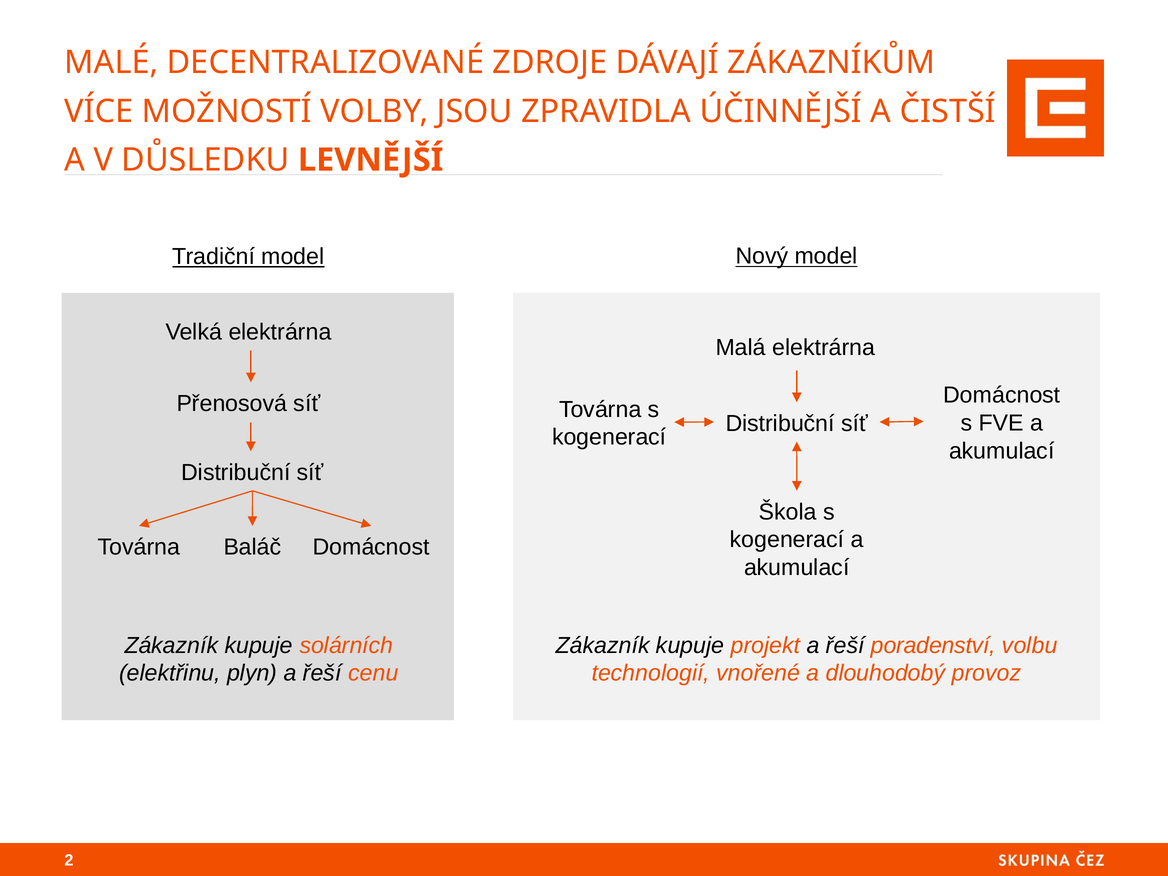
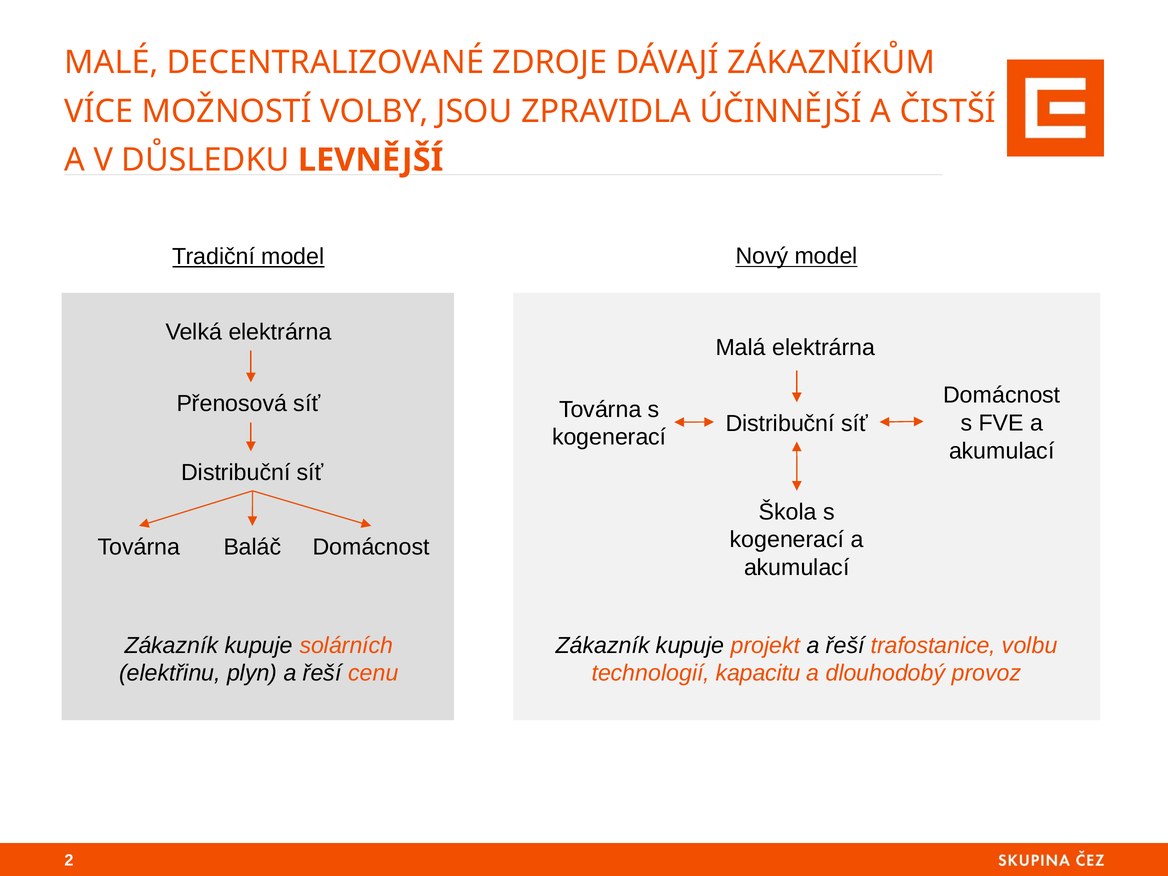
poradenství: poradenství -> trafostanice
vnořené: vnořené -> kapacitu
